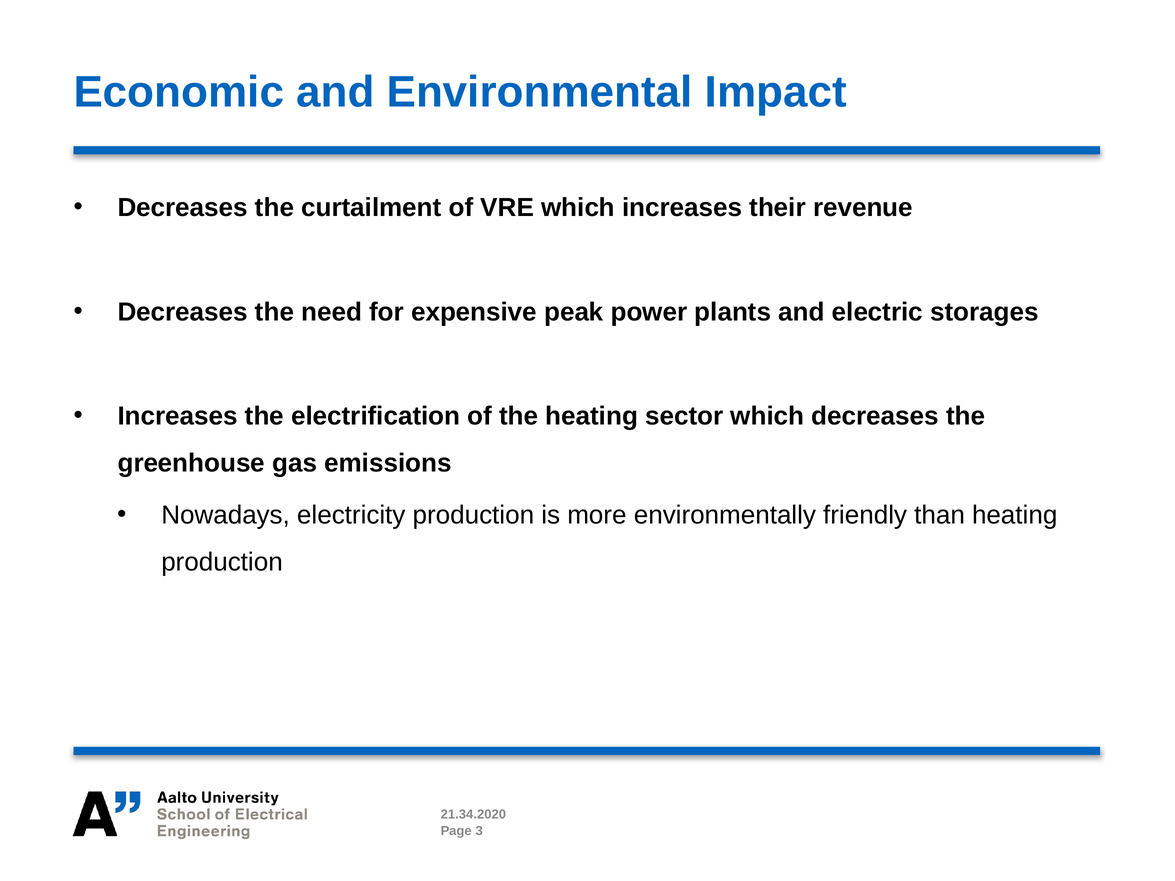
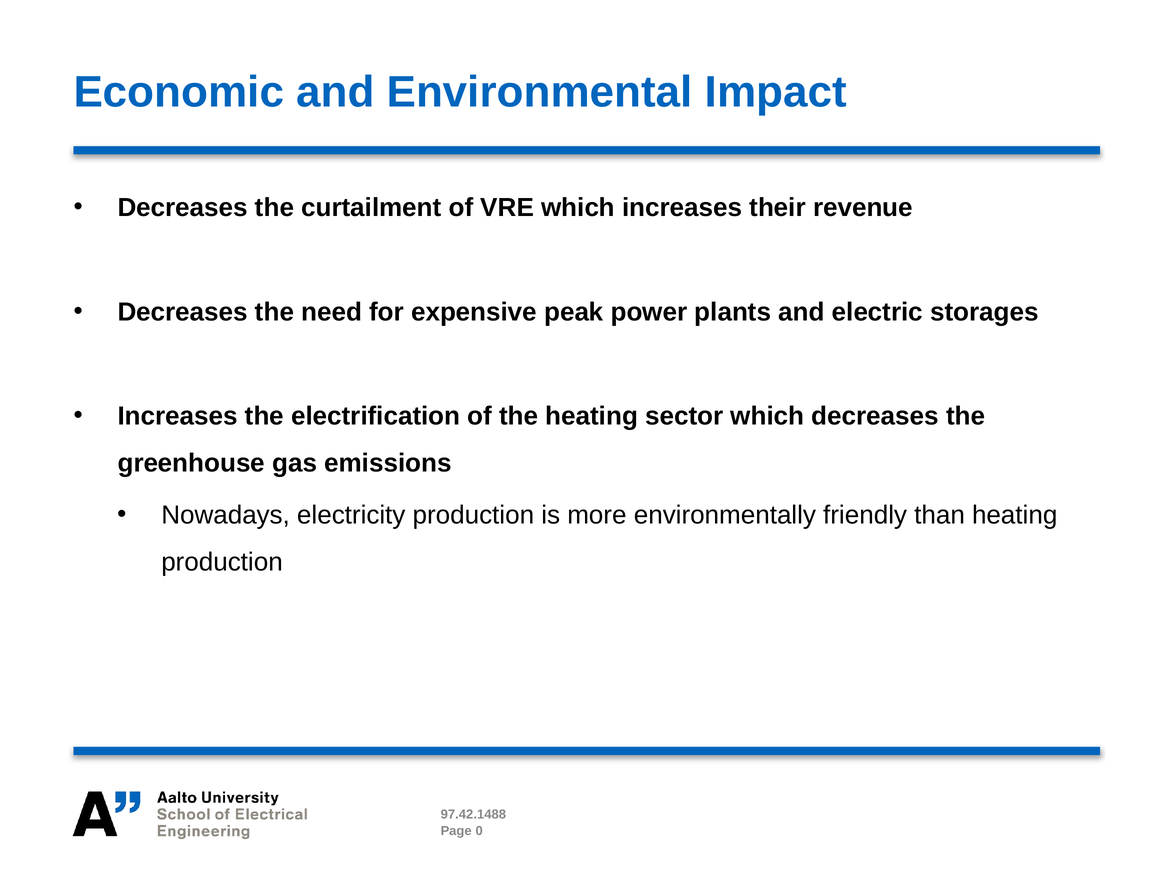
21.34.2020: 21.34.2020 -> 97.42.1488
3: 3 -> 0
